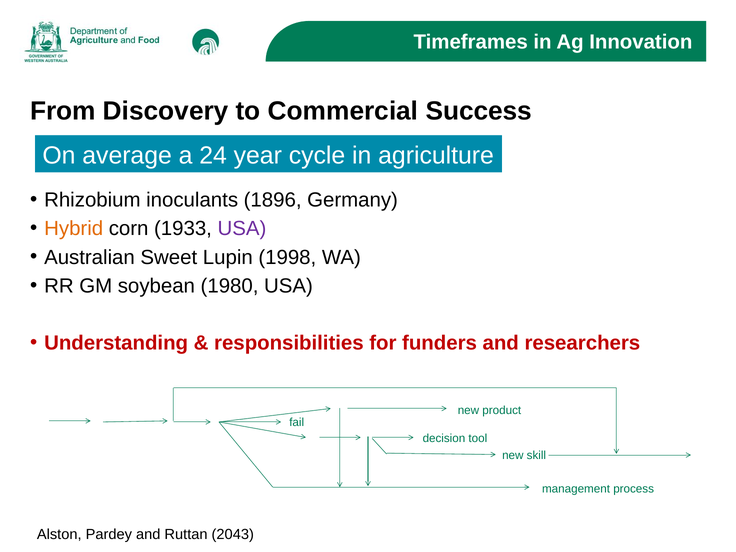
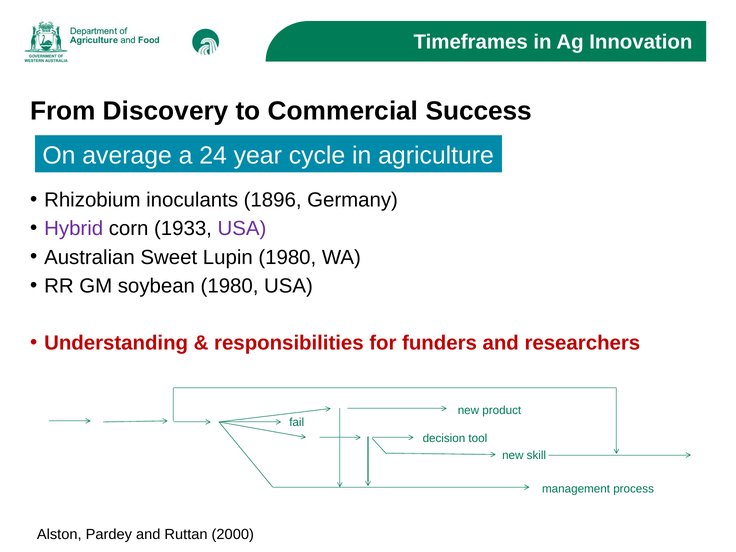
Hybrid colour: orange -> purple
Lupin 1998: 1998 -> 1980
2043: 2043 -> 2000
